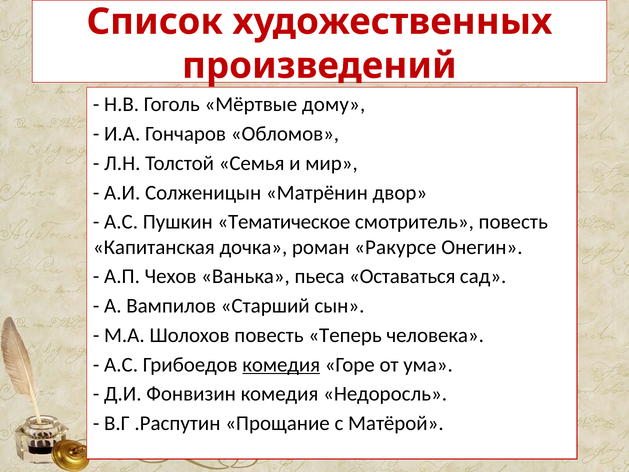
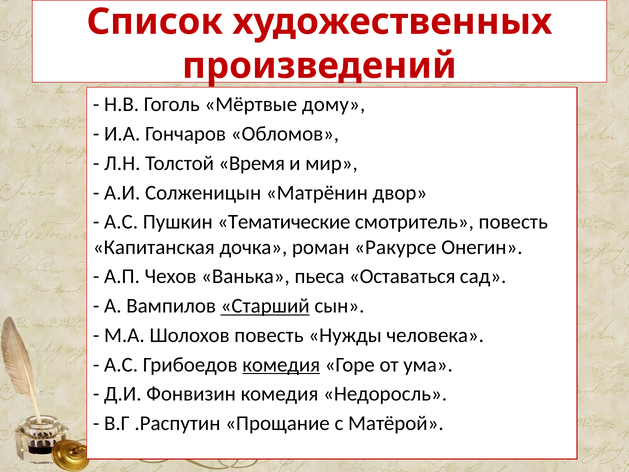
Семья: Семья -> Время
Тематическое: Тематическое -> Тематические
Старший underline: none -> present
Теперь: Теперь -> Нужды
